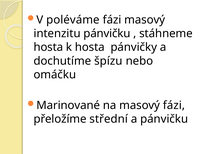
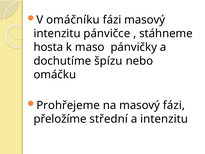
poléváme: poléváme -> omáčníku
intenzitu pánvičku: pánvičku -> pánvičce
k hosta: hosta -> maso
Marinované: Marinované -> Prohřejeme
a pánvičku: pánvičku -> intenzitu
